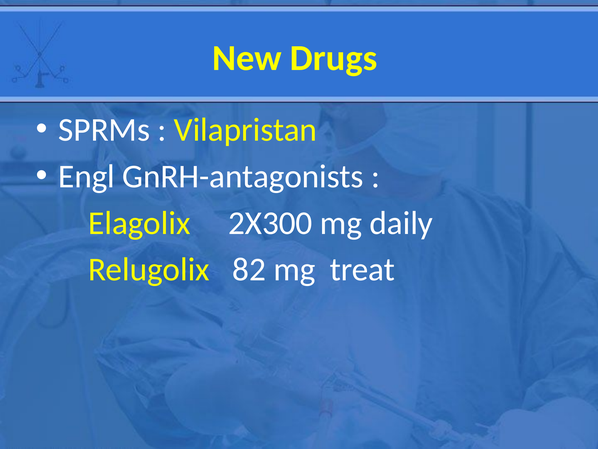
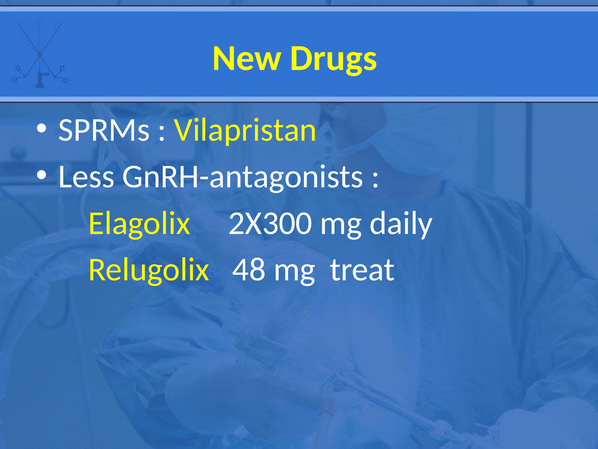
Engl: Engl -> Less
82: 82 -> 48
